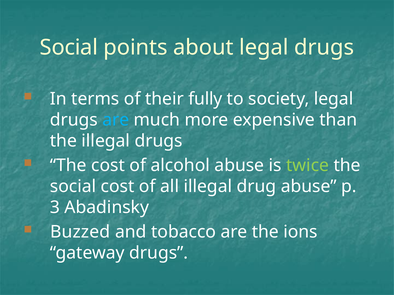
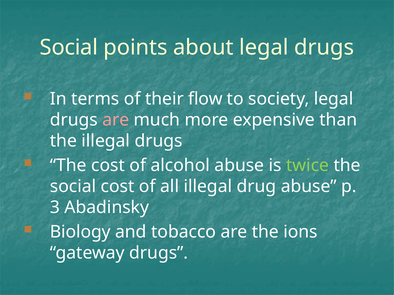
fully: fully -> flow
are at (116, 120) colour: light blue -> pink
Buzzed: Buzzed -> Biology
